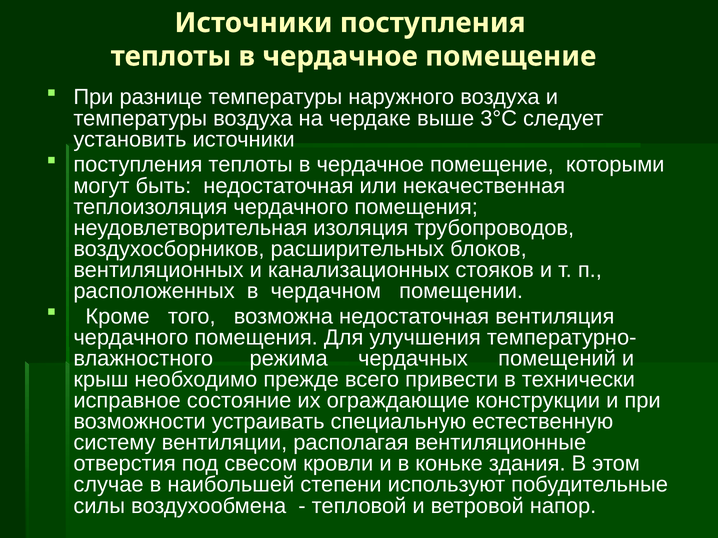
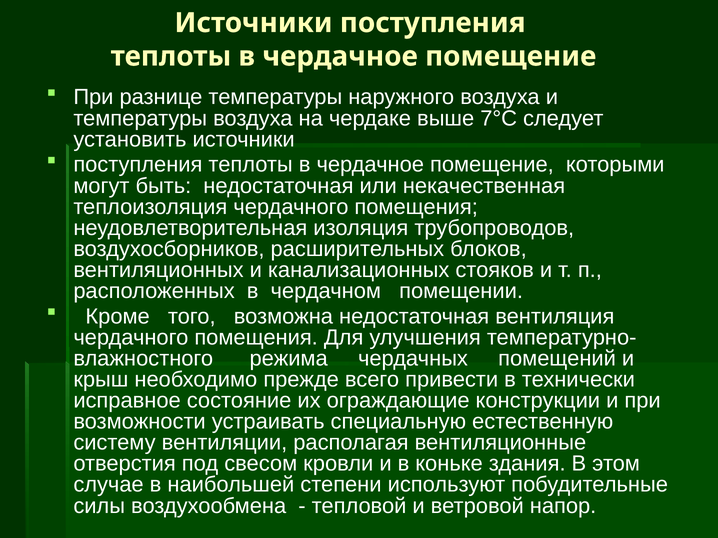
3°С: 3°С -> 7°С
